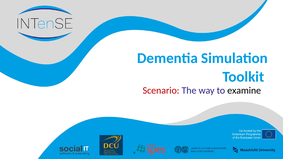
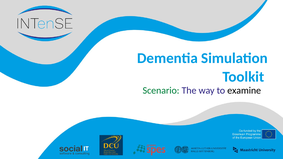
Scenario colour: red -> green
